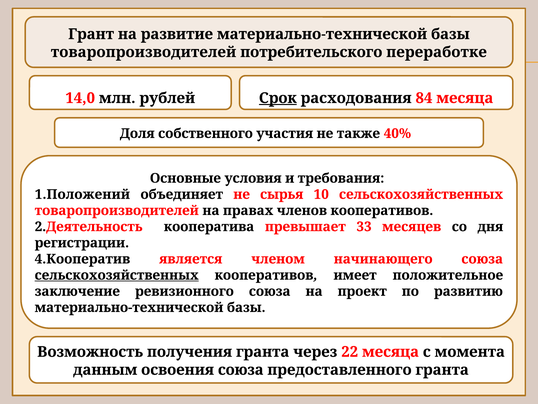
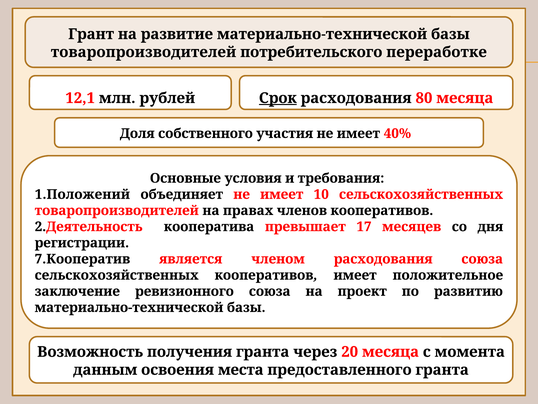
14,0: 14,0 -> 12,1
84: 84 -> 80
участия не также: также -> имеет
объединяет не сырья: сырья -> имеет
33: 33 -> 17
4.Кооператив: 4.Кооператив -> 7.Кооператив
членом начинающего: начинающего -> расходования
сельскохозяйственных at (117, 275) underline: present -> none
22: 22 -> 20
освоения союза: союза -> места
